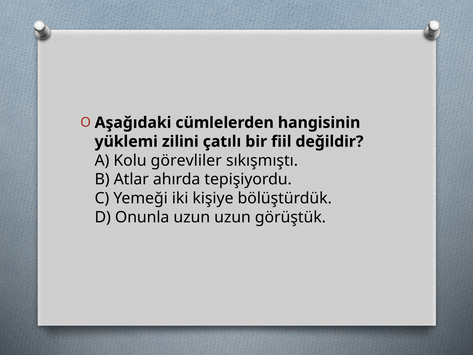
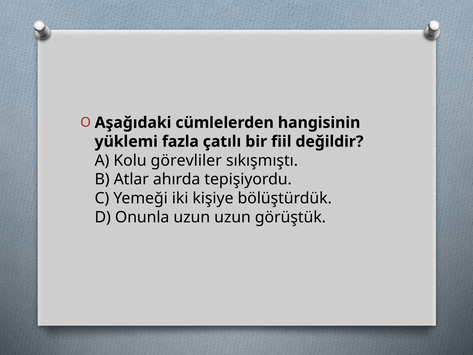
zilini: zilini -> fazla
